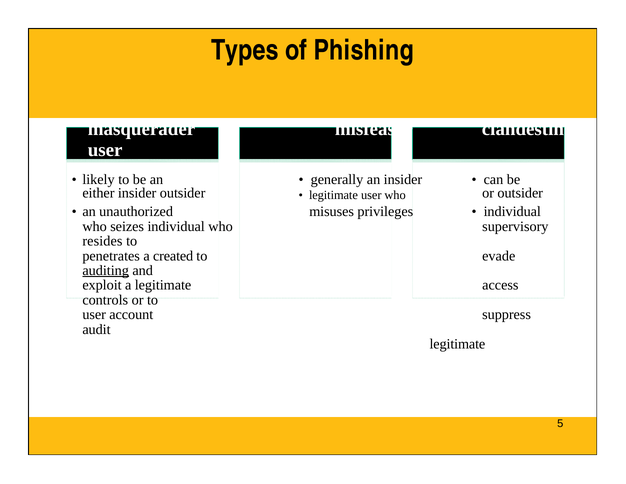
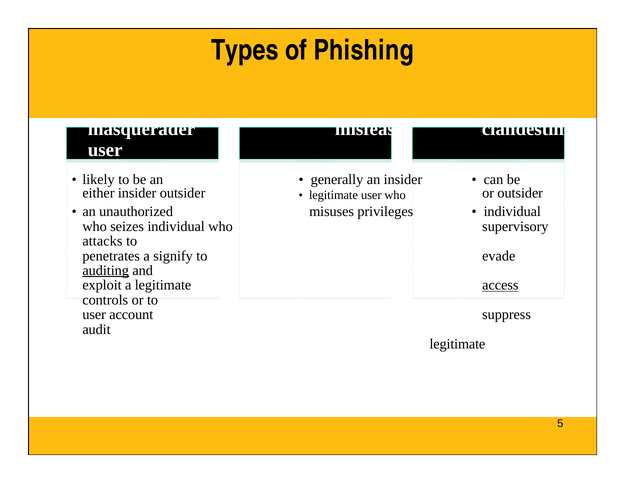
resides: resides -> attacks
created: created -> signify
access underline: none -> present
